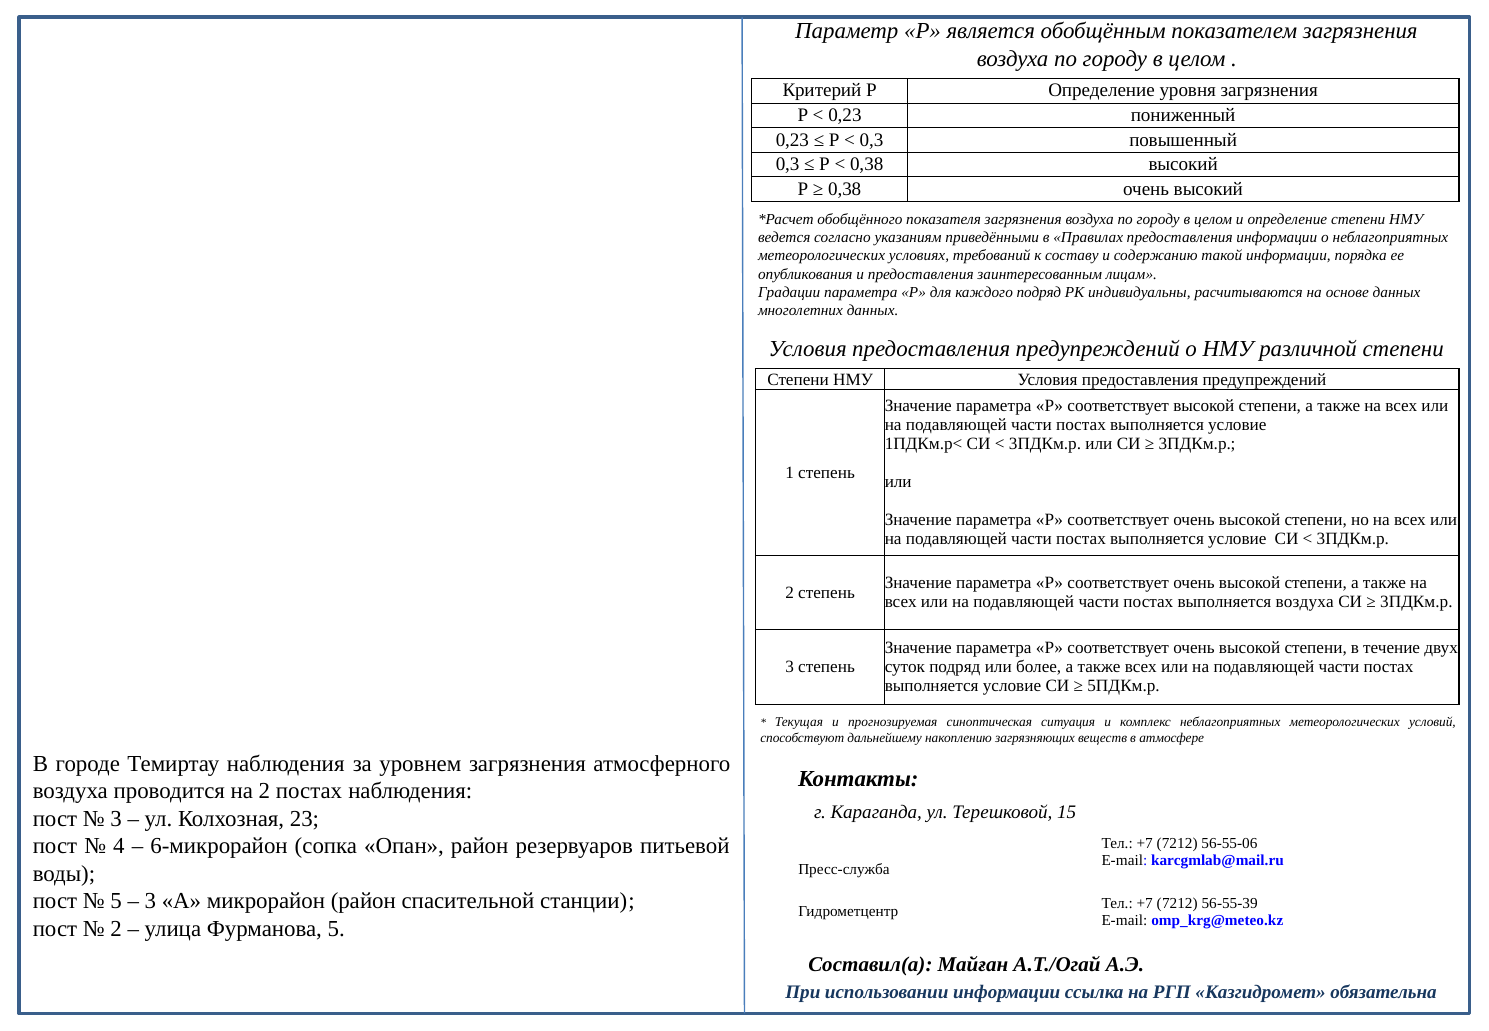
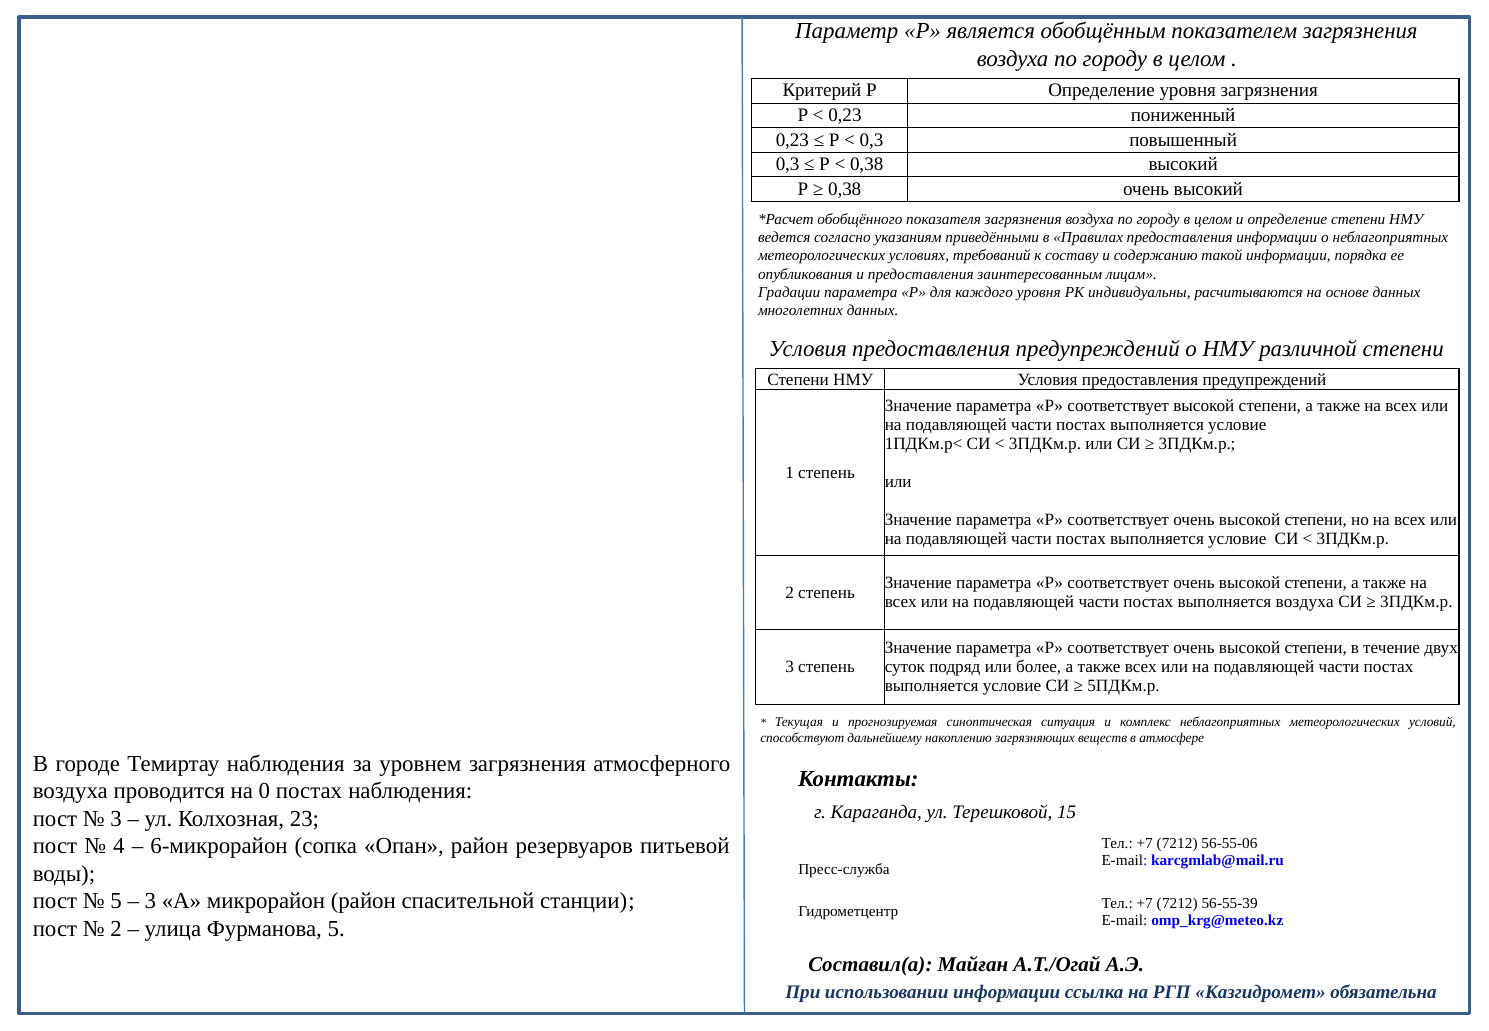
каждого подряд: подряд -> уровня
на 2: 2 -> 0
